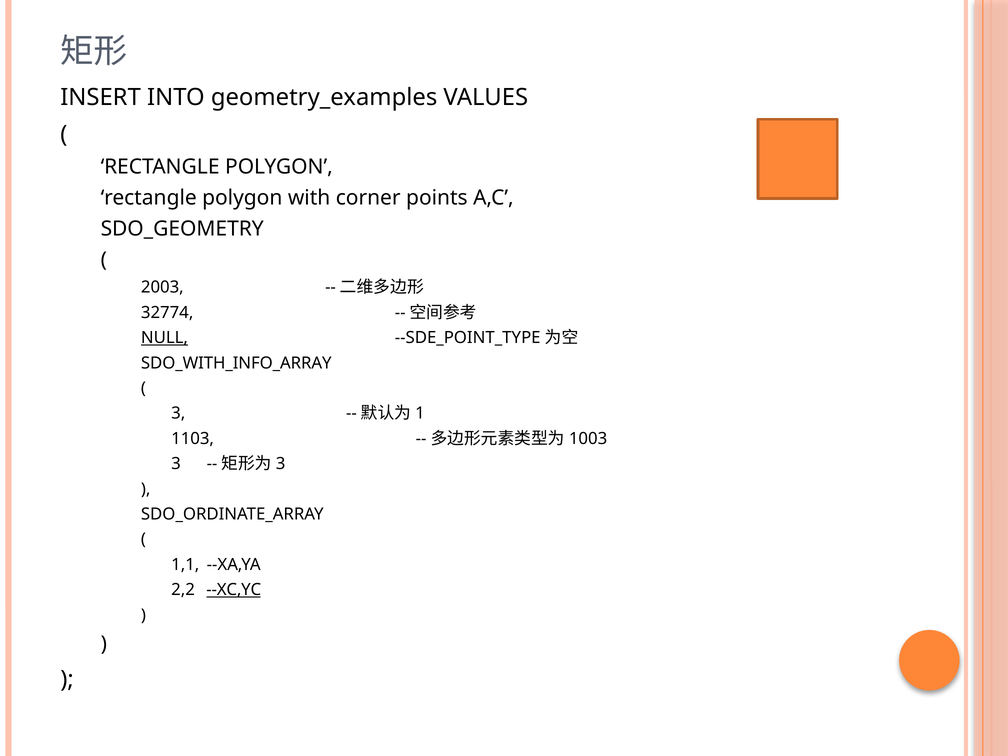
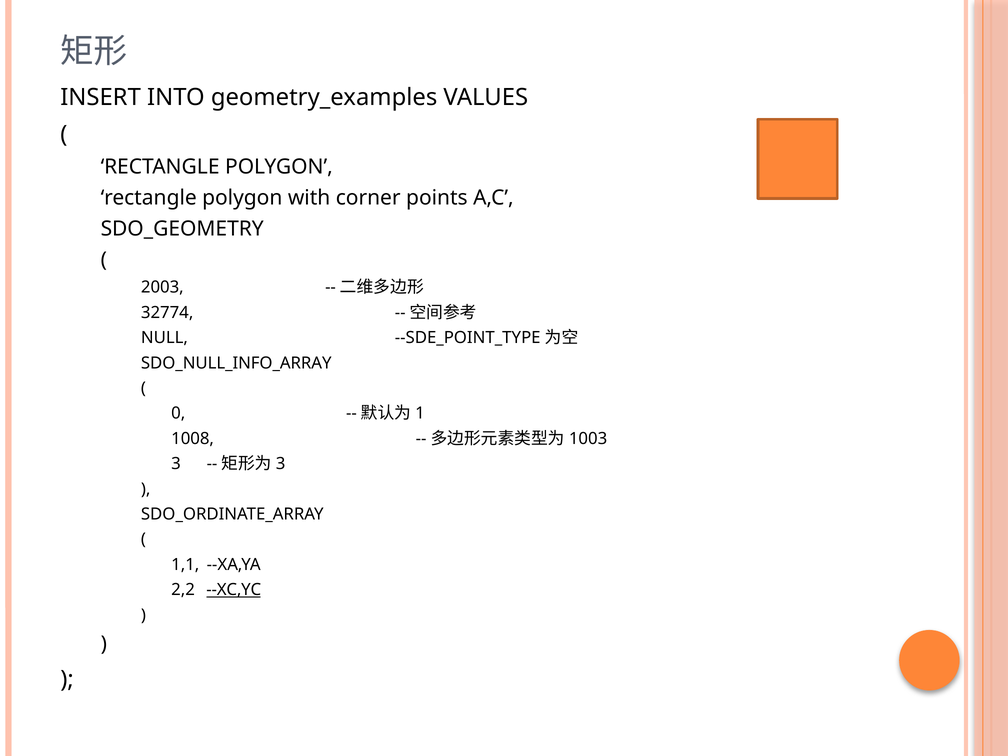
NULL underline: present -> none
SDO_WITH_INFO_ARRAY: SDO_WITH_INFO_ARRAY -> SDO_NULL_INFO_ARRAY
3 at (178, 413): 3 -> 0
1103: 1103 -> 1008
